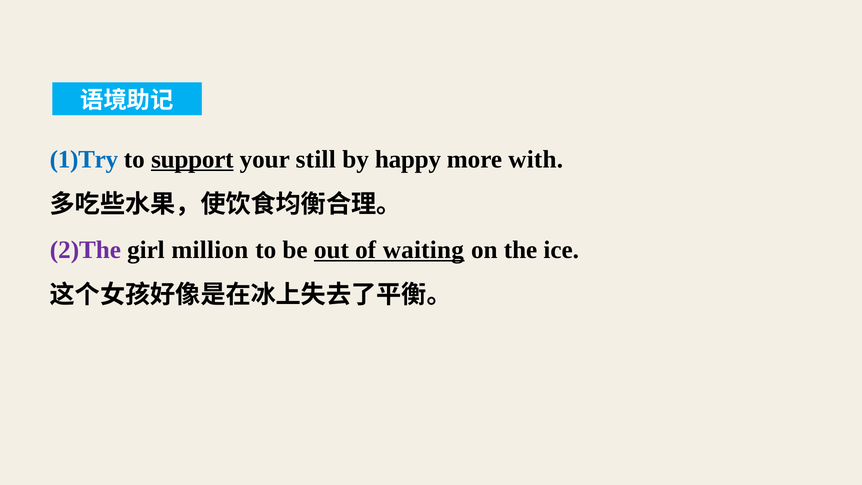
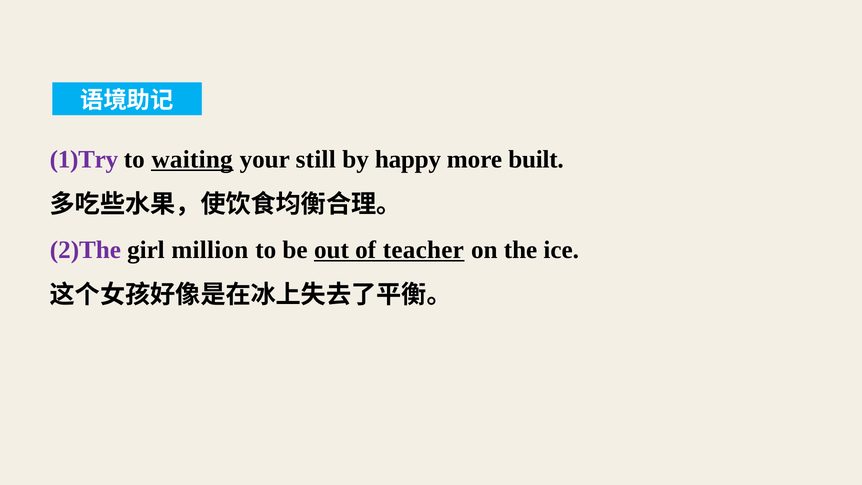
1)Try colour: blue -> purple
support: support -> waiting
with: with -> built
waiting: waiting -> teacher
